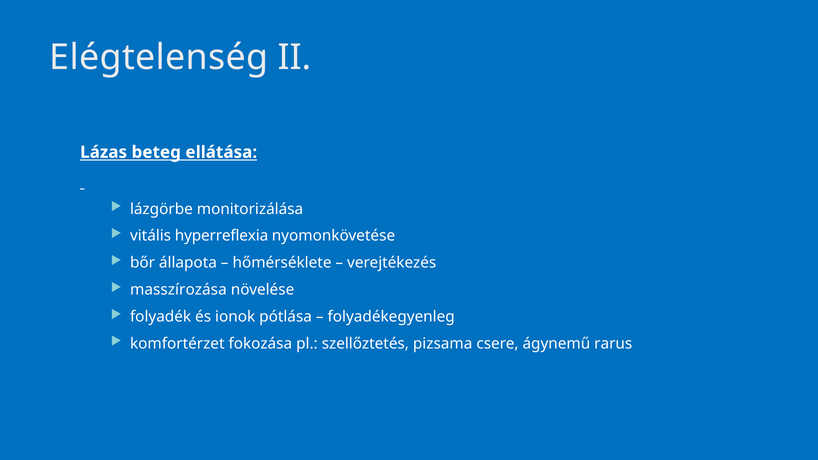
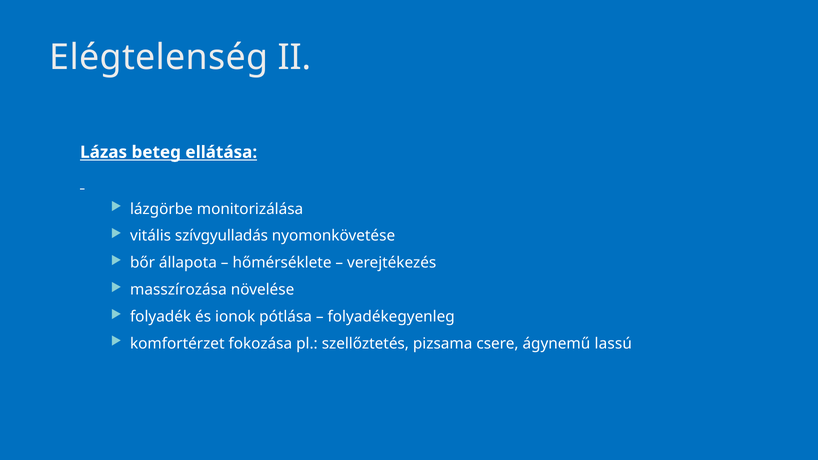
hyperreflexia: hyperreflexia -> szívgyulladás
rarus: rarus -> lassú
